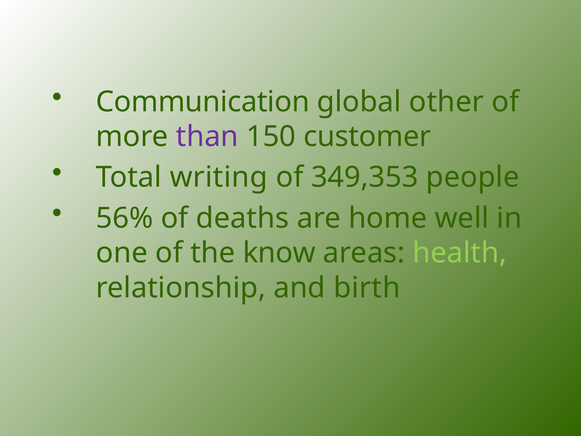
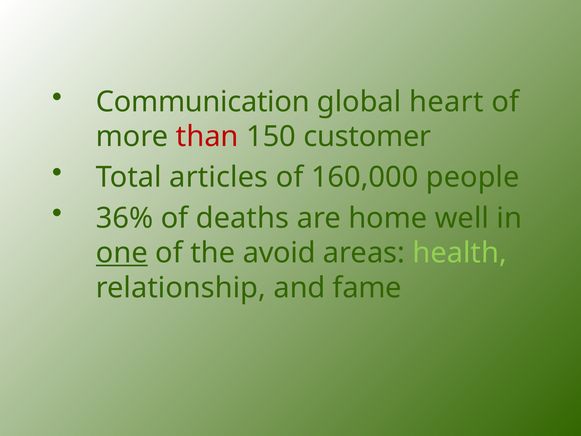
other: other -> heart
than colour: purple -> red
writing: writing -> articles
349,353: 349,353 -> 160,000
56%: 56% -> 36%
one underline: none -> present
know: know -> avoid
birth: birth -> fame
